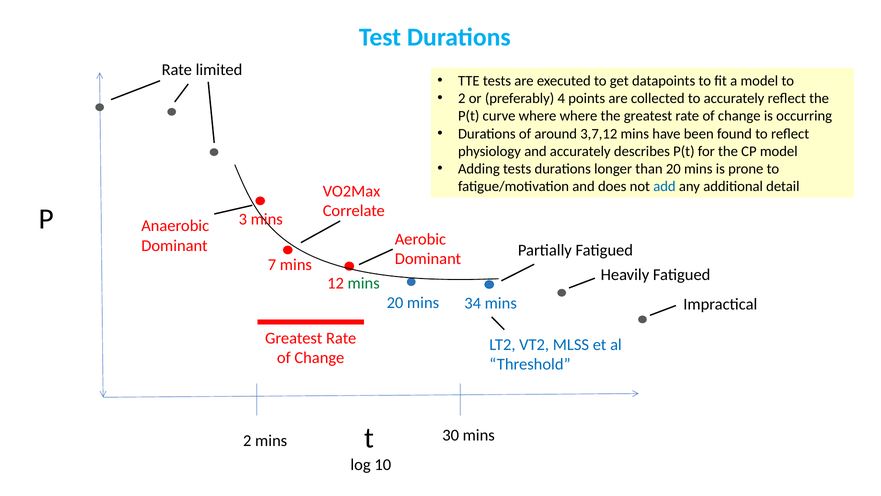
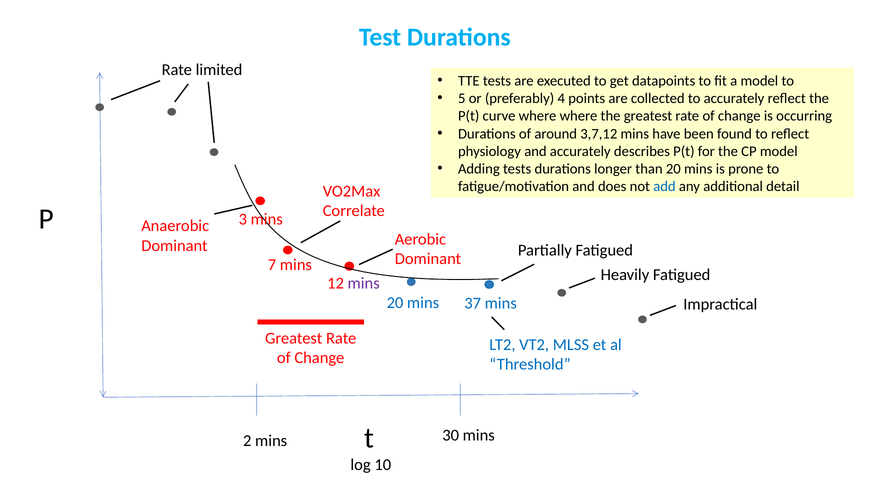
2 at (462, 98): 2 -> 5
mins at (364, 283) colour: green -> purple
34: 34 -> 37
